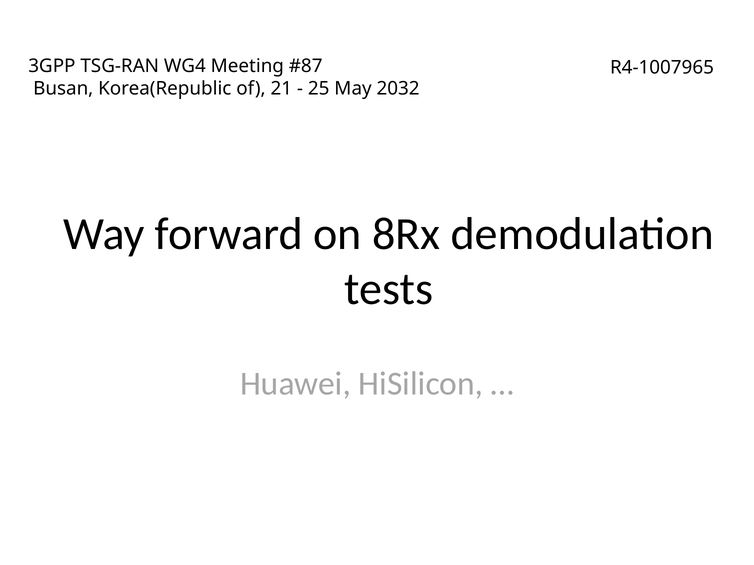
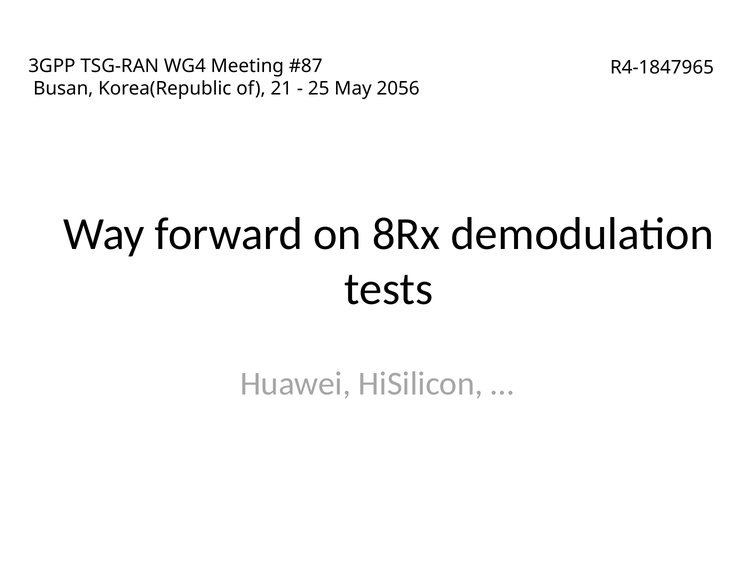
R4-1007965: R4-1007965 -> R4-1847965
2032: 2032 -> 2056
